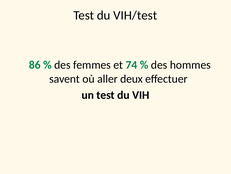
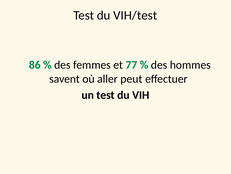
74: 74 -> 77
deux: deux -> peut
